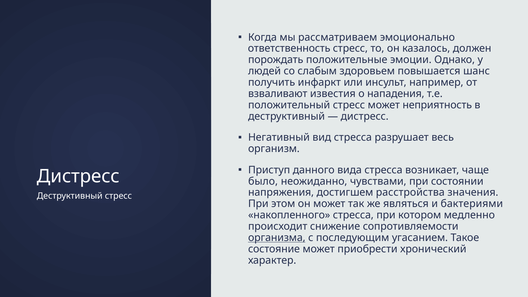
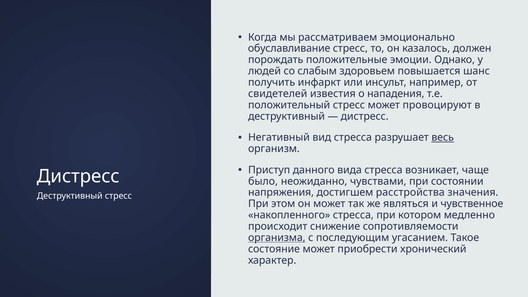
ответственность: ответственность -> обуславливание
взваливают: взваливают -> свидетелей
неприятность: неприятность -> провоцируют
весь underline: none -> present
бактериями: бактериями -> чувственное
